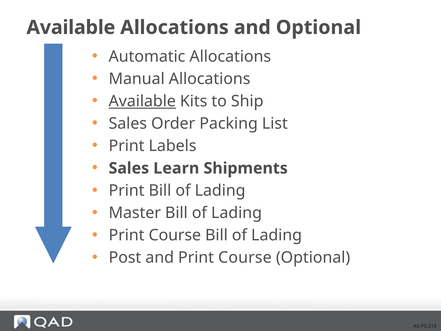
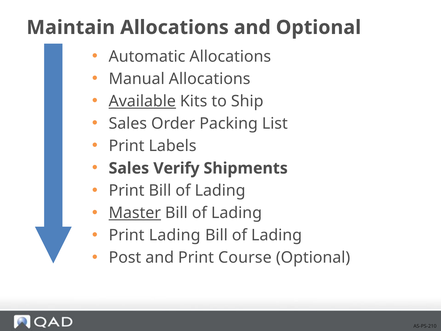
Available at (71, 27): Available -> Maintain
Learn: Learn -> Verify
Master underline: none -> present
Course at (175, 235): Course -> Lading
